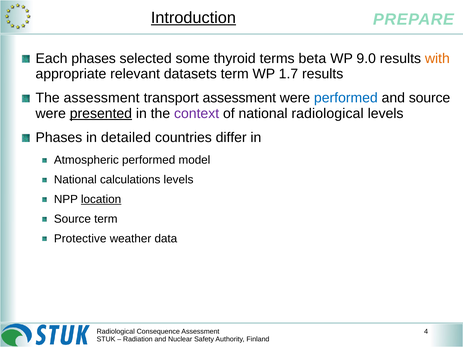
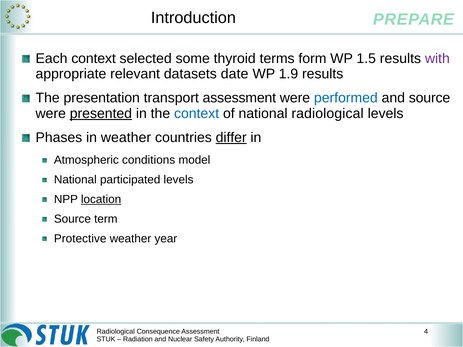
Introduction underline: present -> none
Each phases: phases -> context
beta: beta -> form
9.0: 9.0 -> 1.5
with colour: orange -> purple
datasets term: term -> date
1.7: 1.7 -> 1.9
The assessment: assessment -> presentation
context at (197, 114) colour: purple -> blue
in detailed: detailed -> weather
differ underline: none -> present
Atmospheric performed: performed -> conditions
calculations: calculations -> participated
data: data -> year
